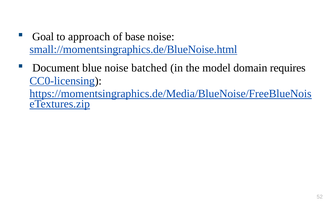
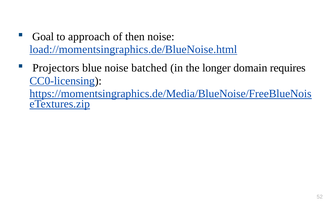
base: base -> then
small://momentsingraphics.de/BlueNoise.html: small://momentsingraphics.de/BlueNoise.html -> load://momentsingraphics.de/BlueNoise.html
Document: Document -> Projectors
model: model -> longer
